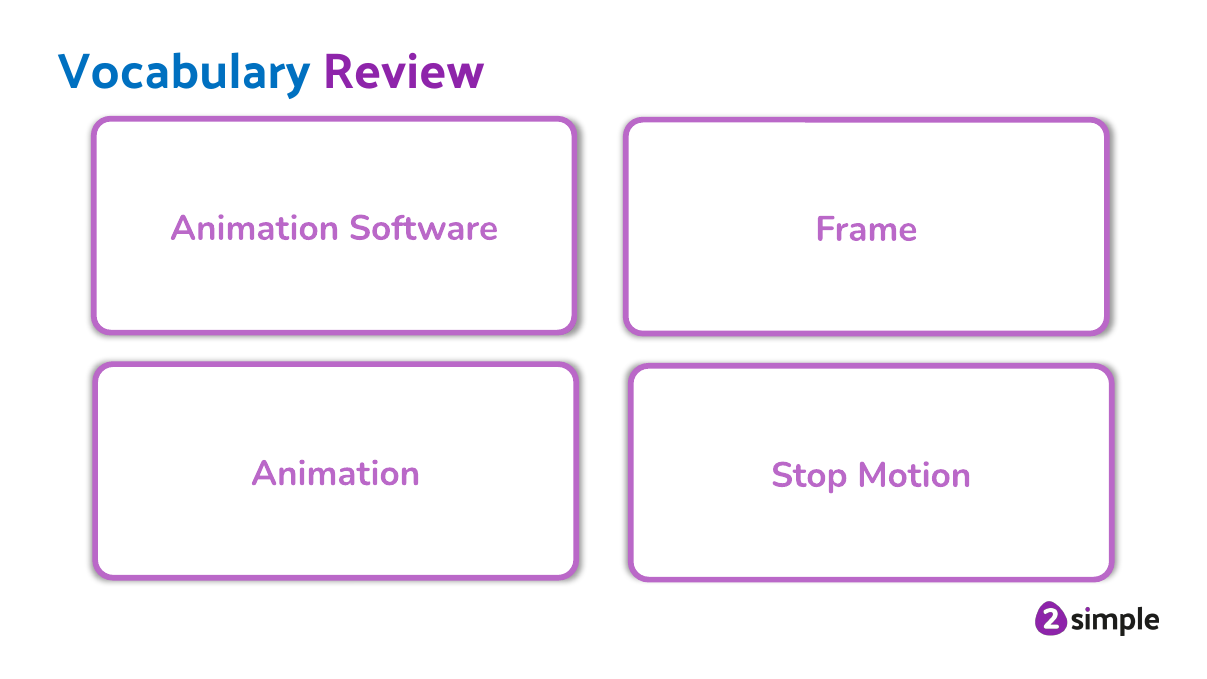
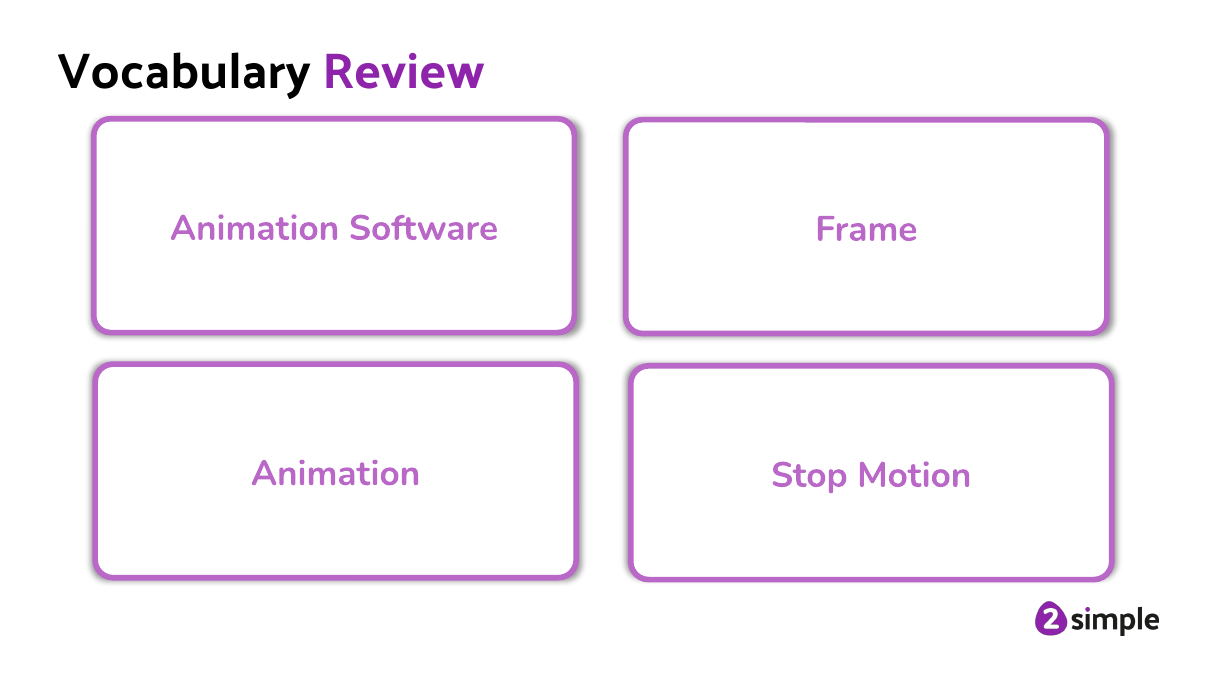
Vocabulary colour: blue -> black
